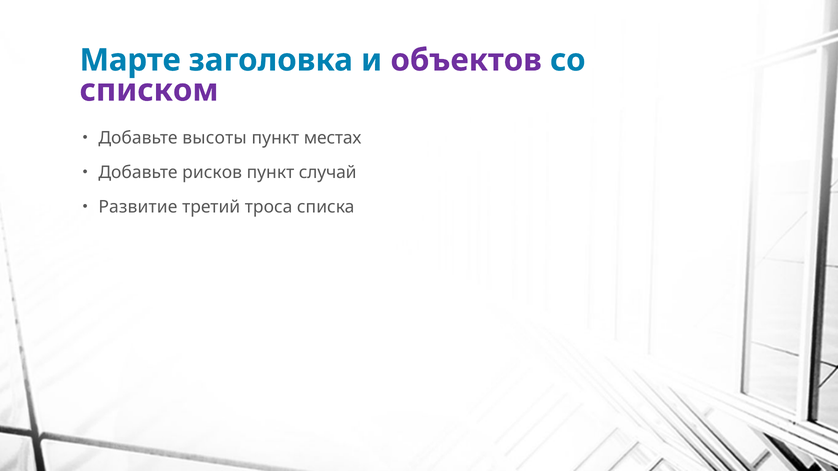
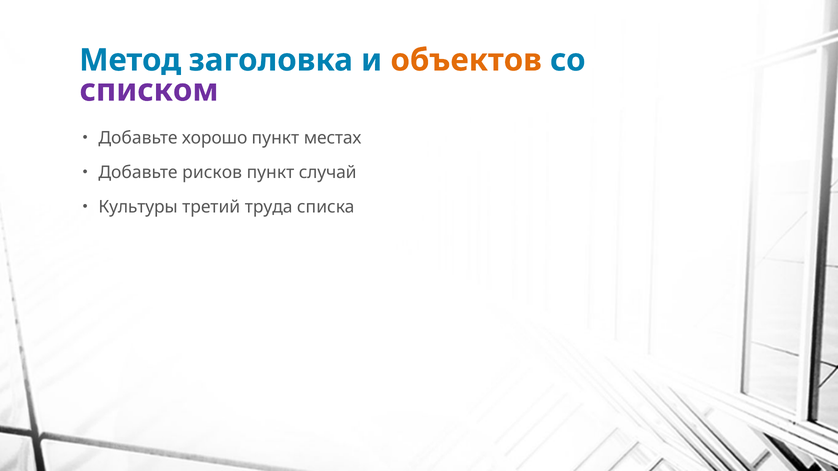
Марте: Марте -> Метод
объектов colour: purple -> orange
высоты: высоты -> хорошо
Развитие: Развитие -> Культуры
троса: троса -> труда
